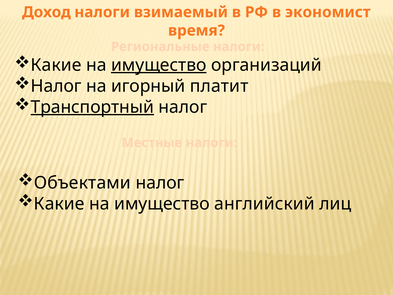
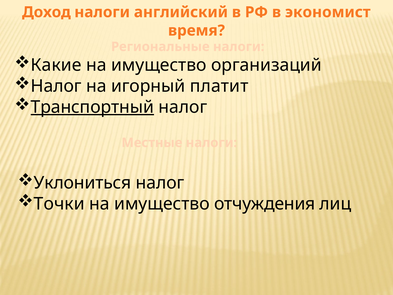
взимаемый: взимаемый -> английский
имущество at (159, 65) underline: present -> none
Объектами: Объектами -> Уклониться
Какие at (59, 204): Какие -> Точки
английский: английский -> отчуждения
